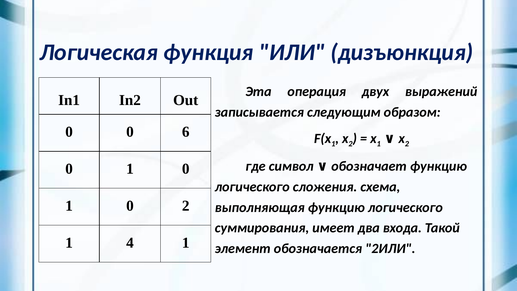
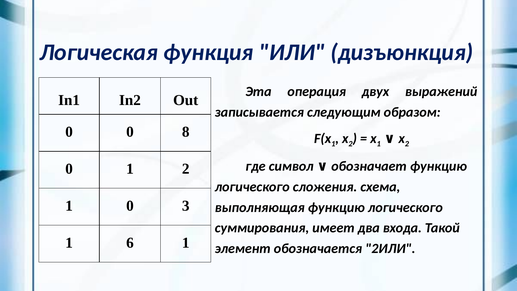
6: 6 -> 8
0 at (186, 169): 0 -> 2
0 2: 2 -> 3
4: 4 -> 6
